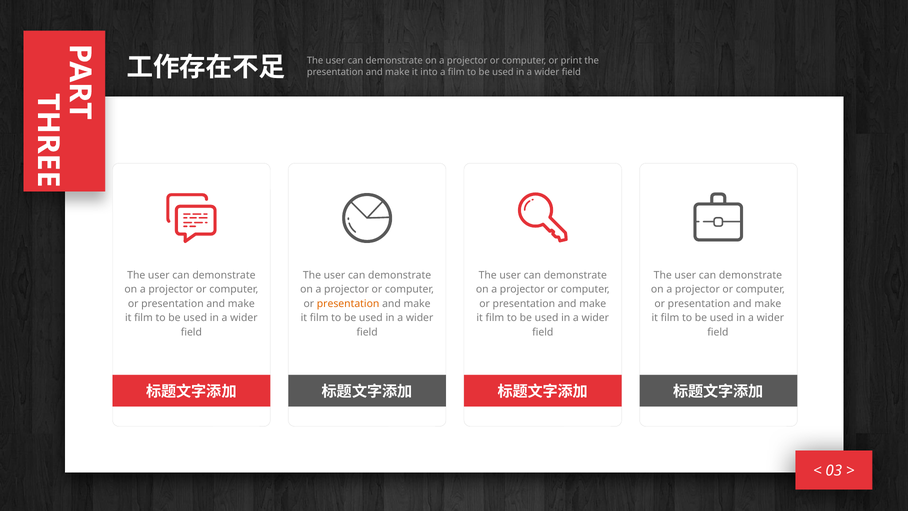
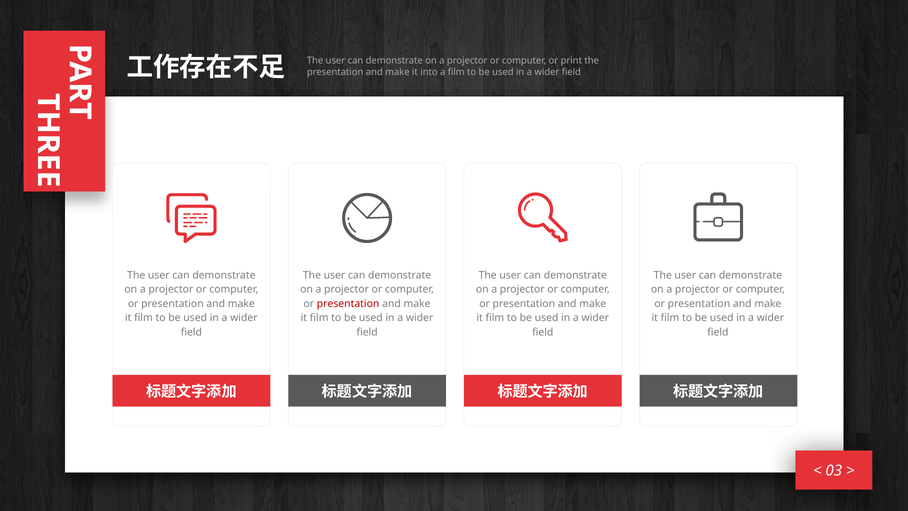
presentation at (348, 304) colour: orange -> red
